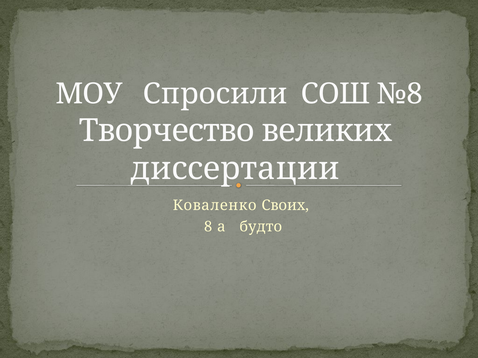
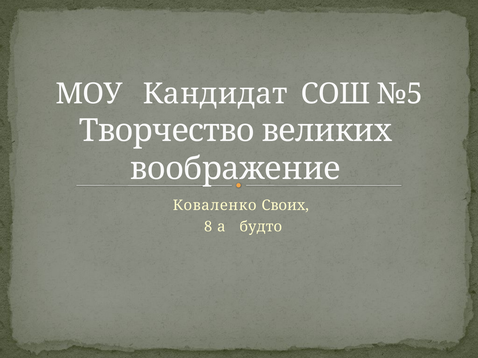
Спросили: Спросили -> Кандидат
№8: №8 -> №5
диссертации: диссертации -> воображение
